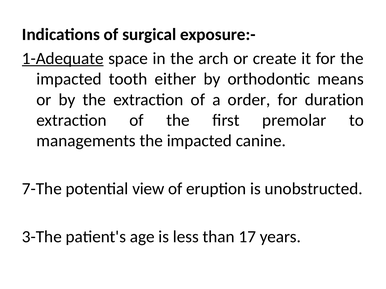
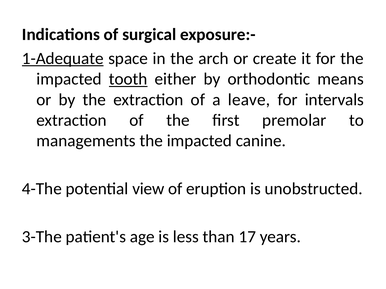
tooth underline: none -> present
order: order -> leave
duration: duration -> intervals
7-The: 7-The -> 4-The
